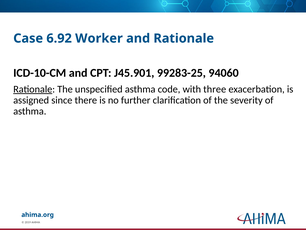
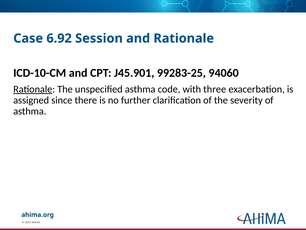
Worker: Worker -> Session
